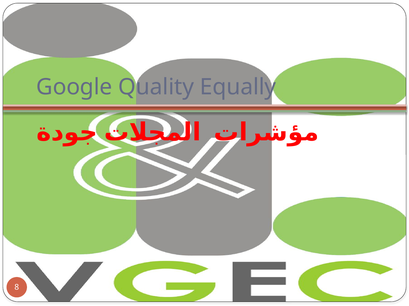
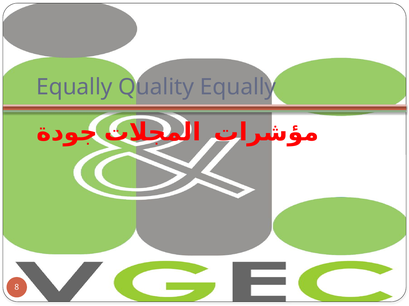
Google at (74, 87): Google -> Equally
